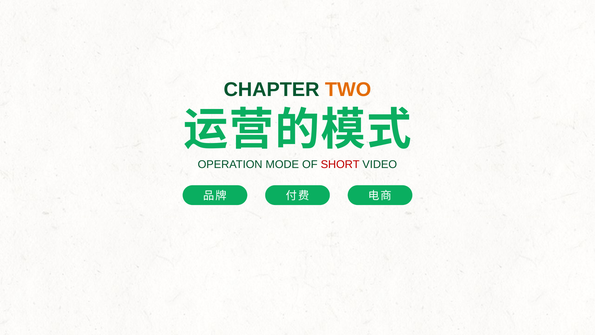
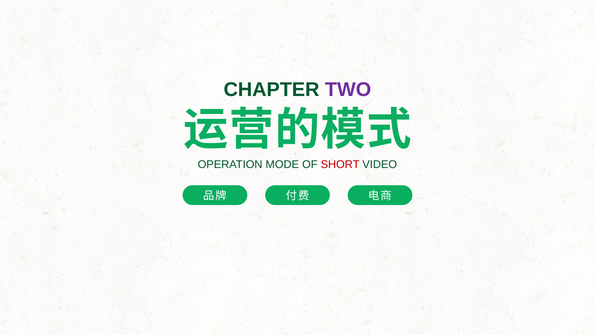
TWO colour: orange -> purple
